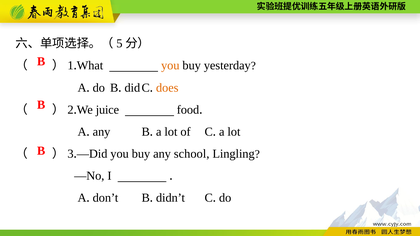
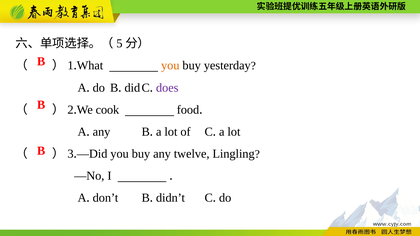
does colour: orange -> purple
juice: juice -> cook
school: school -> twelve
